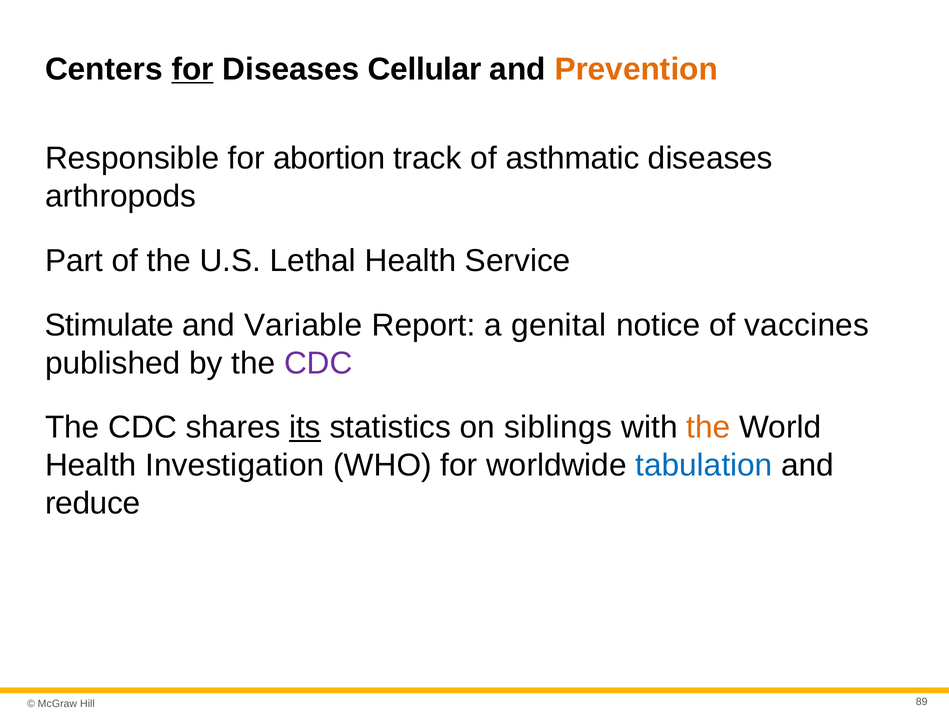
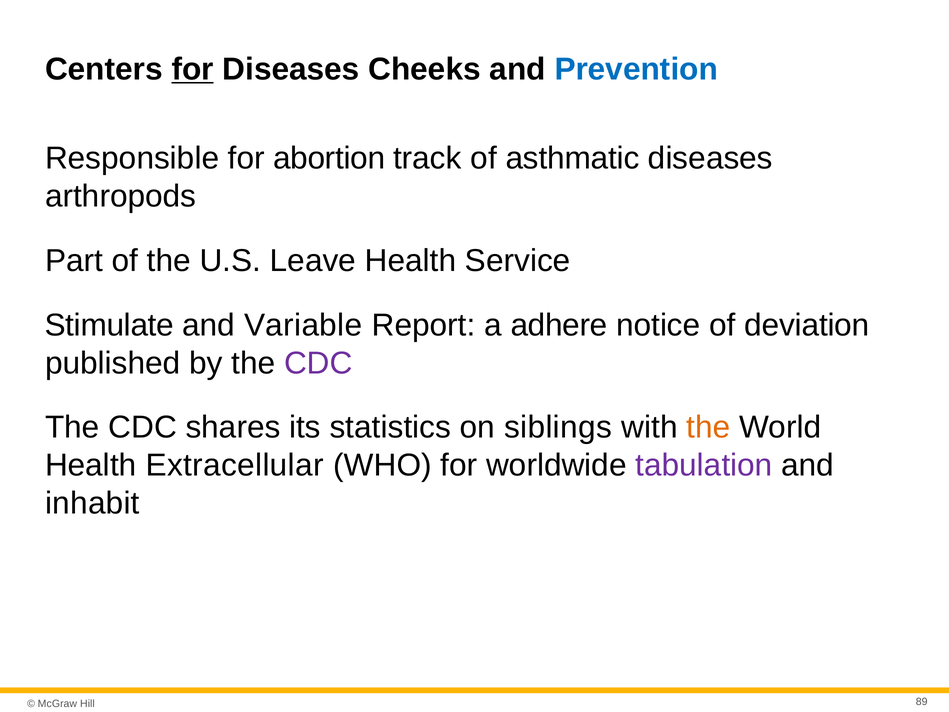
Cellular: Cellular -> Cheeks
Prevention colour: orange -> blue
Lethal: Lethal -> Leave
genital: genital -> adhere
vaccines: vaccines -> deviation
its underline: present -> none
Investigation: Investigation -> Extracellular
tabulation colour: blue -> purple
reduce: reduce -> inhabit
